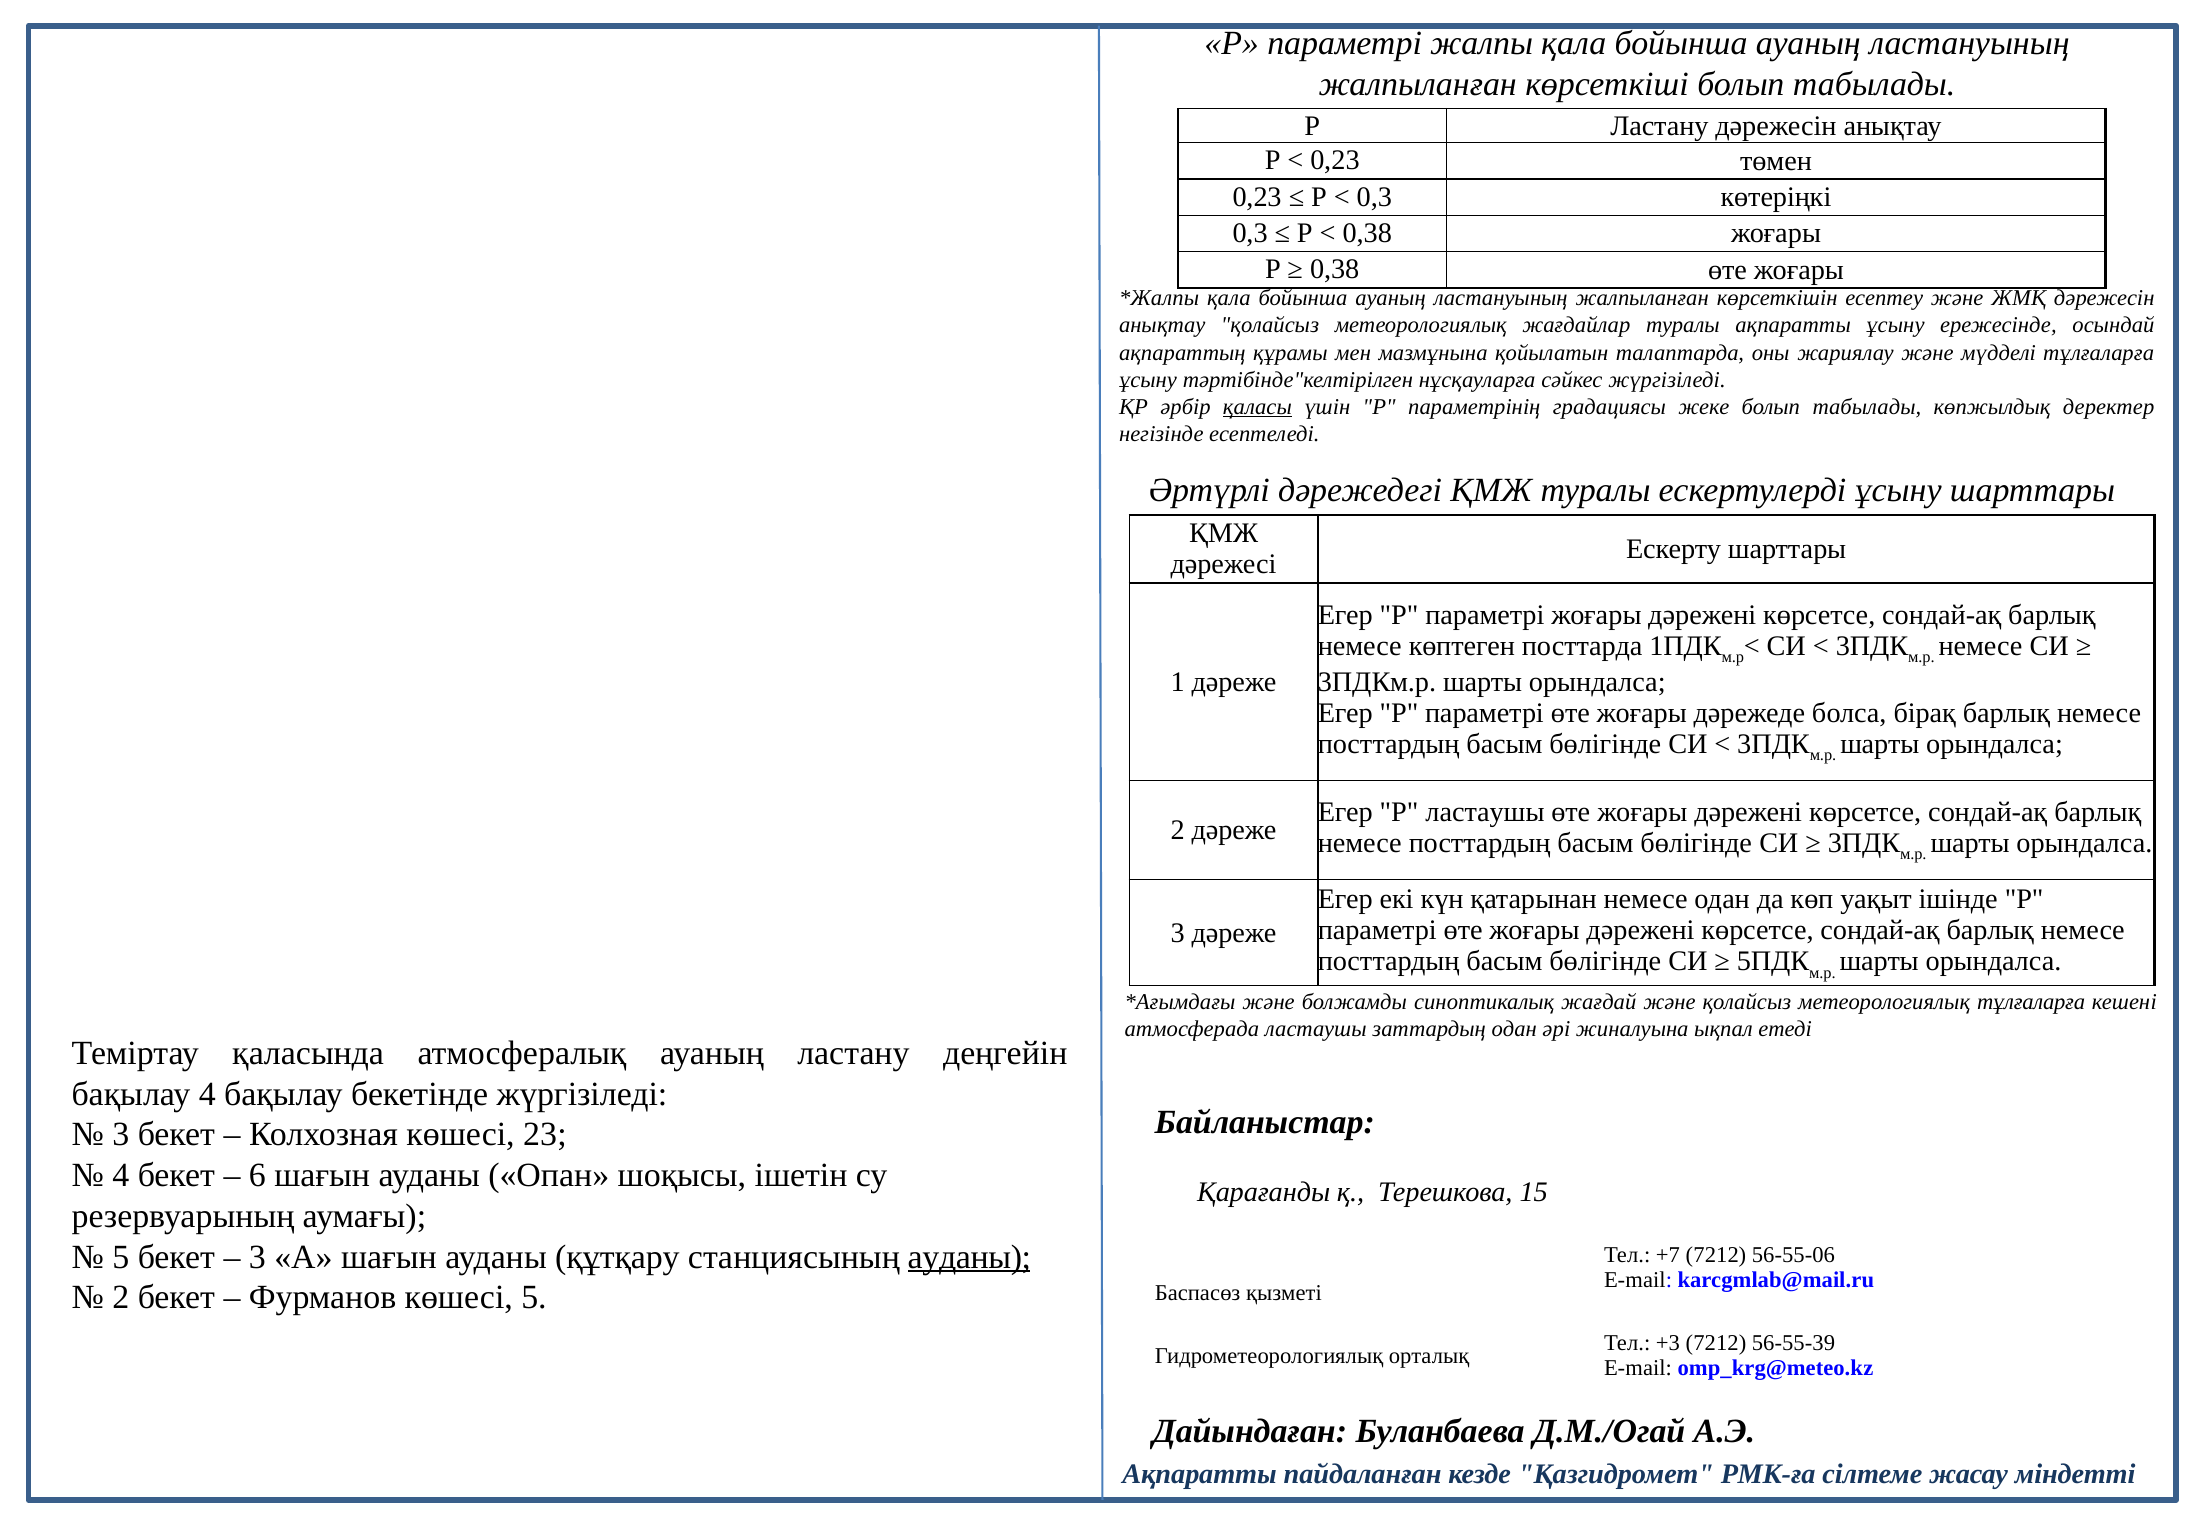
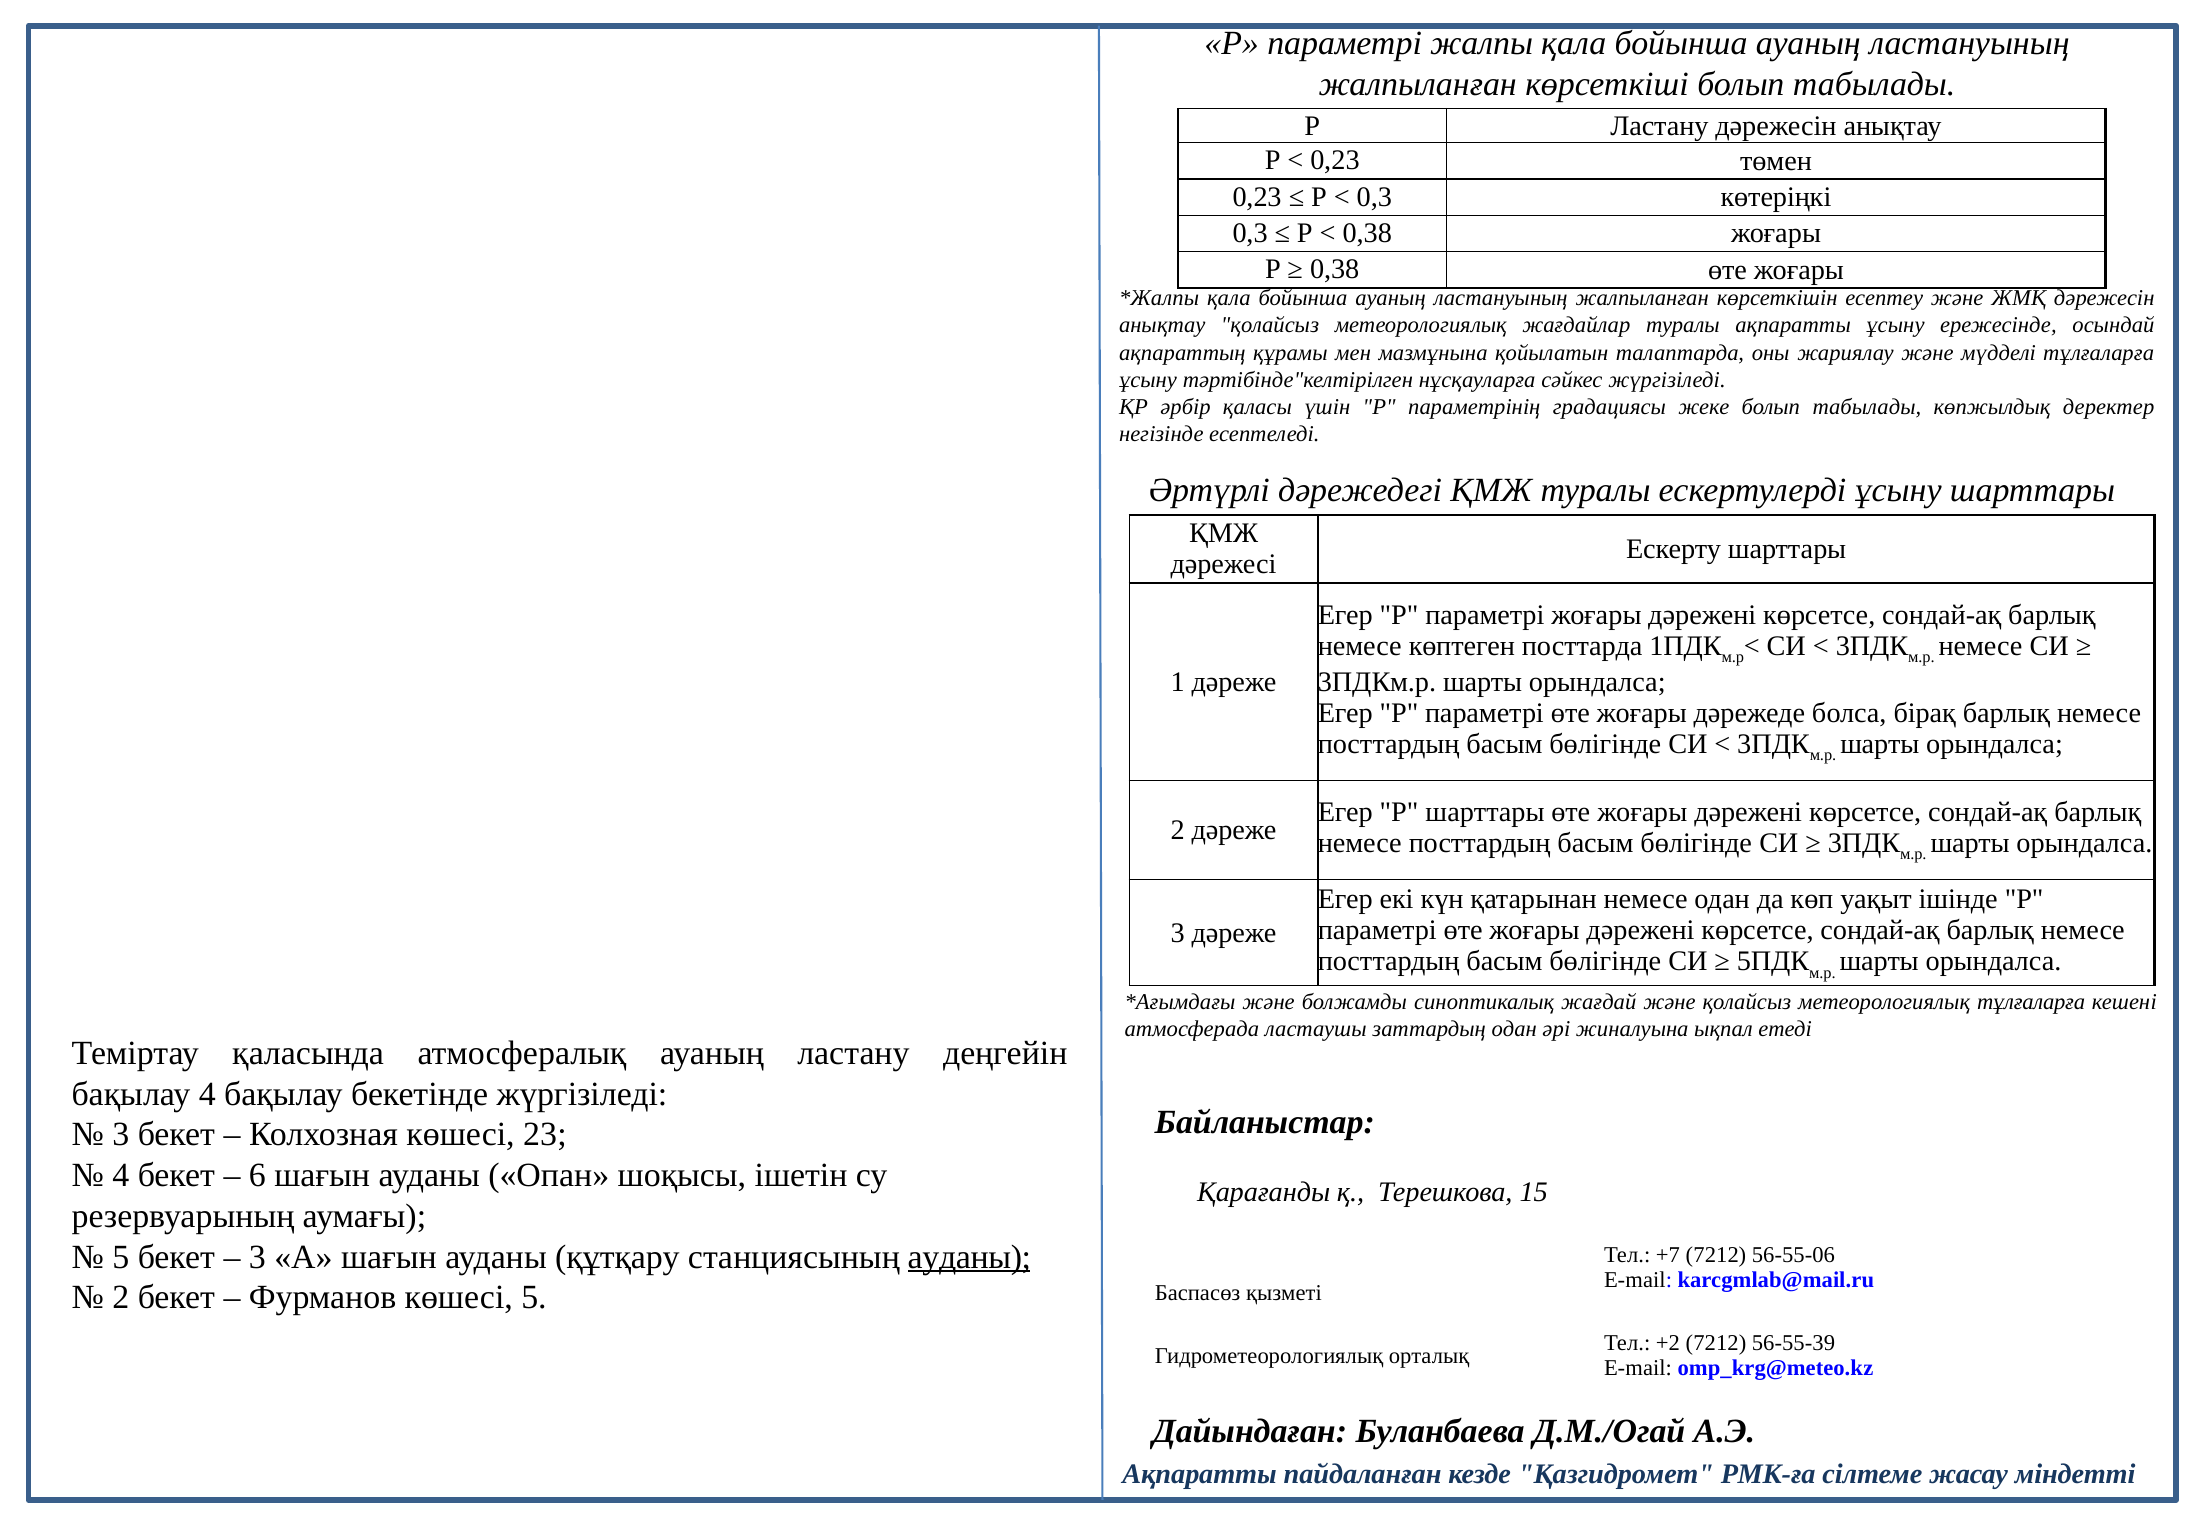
қаласы underline: present -> none
Р ластаушы: ластаушы -> шарттары
+3: +3 -> +2
